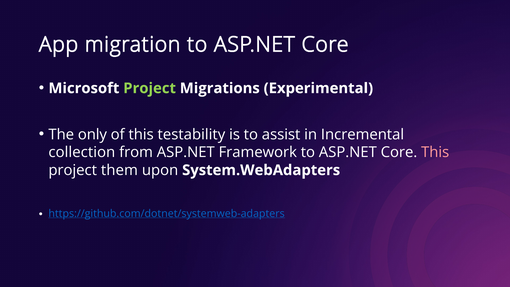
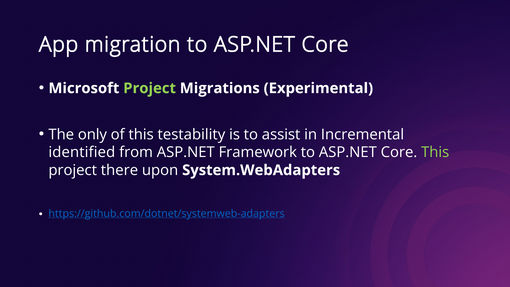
collection: collection -> identified
This at (435, 152) colour: pink -> light green
them: them -> there
